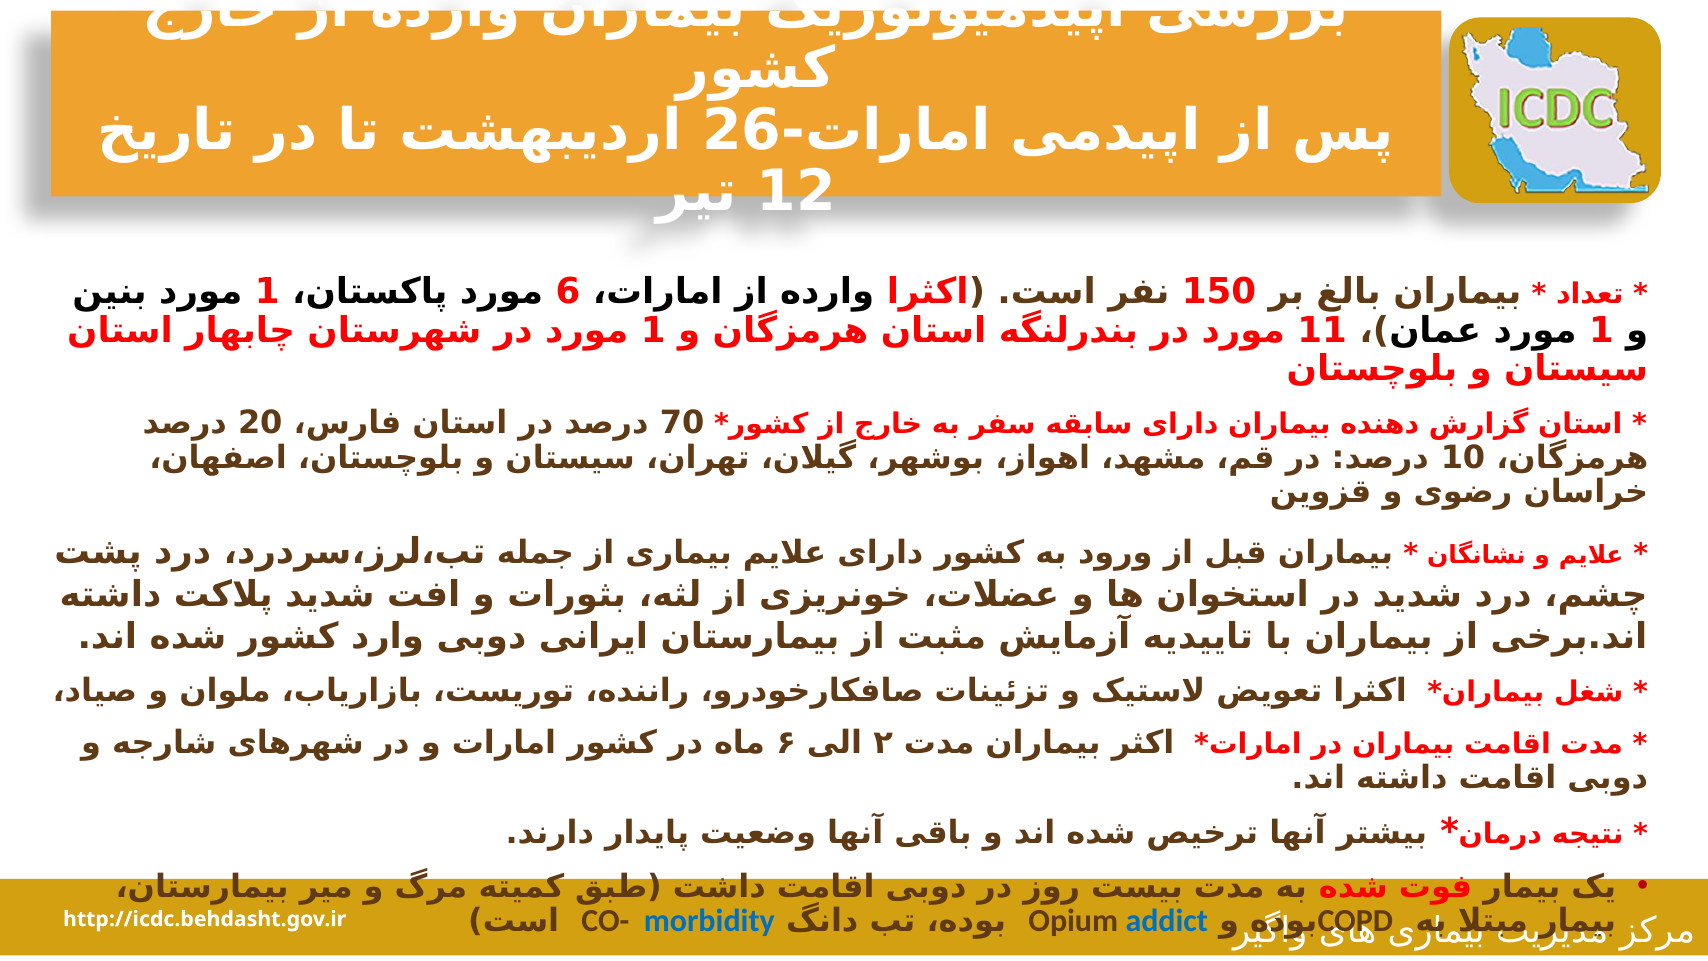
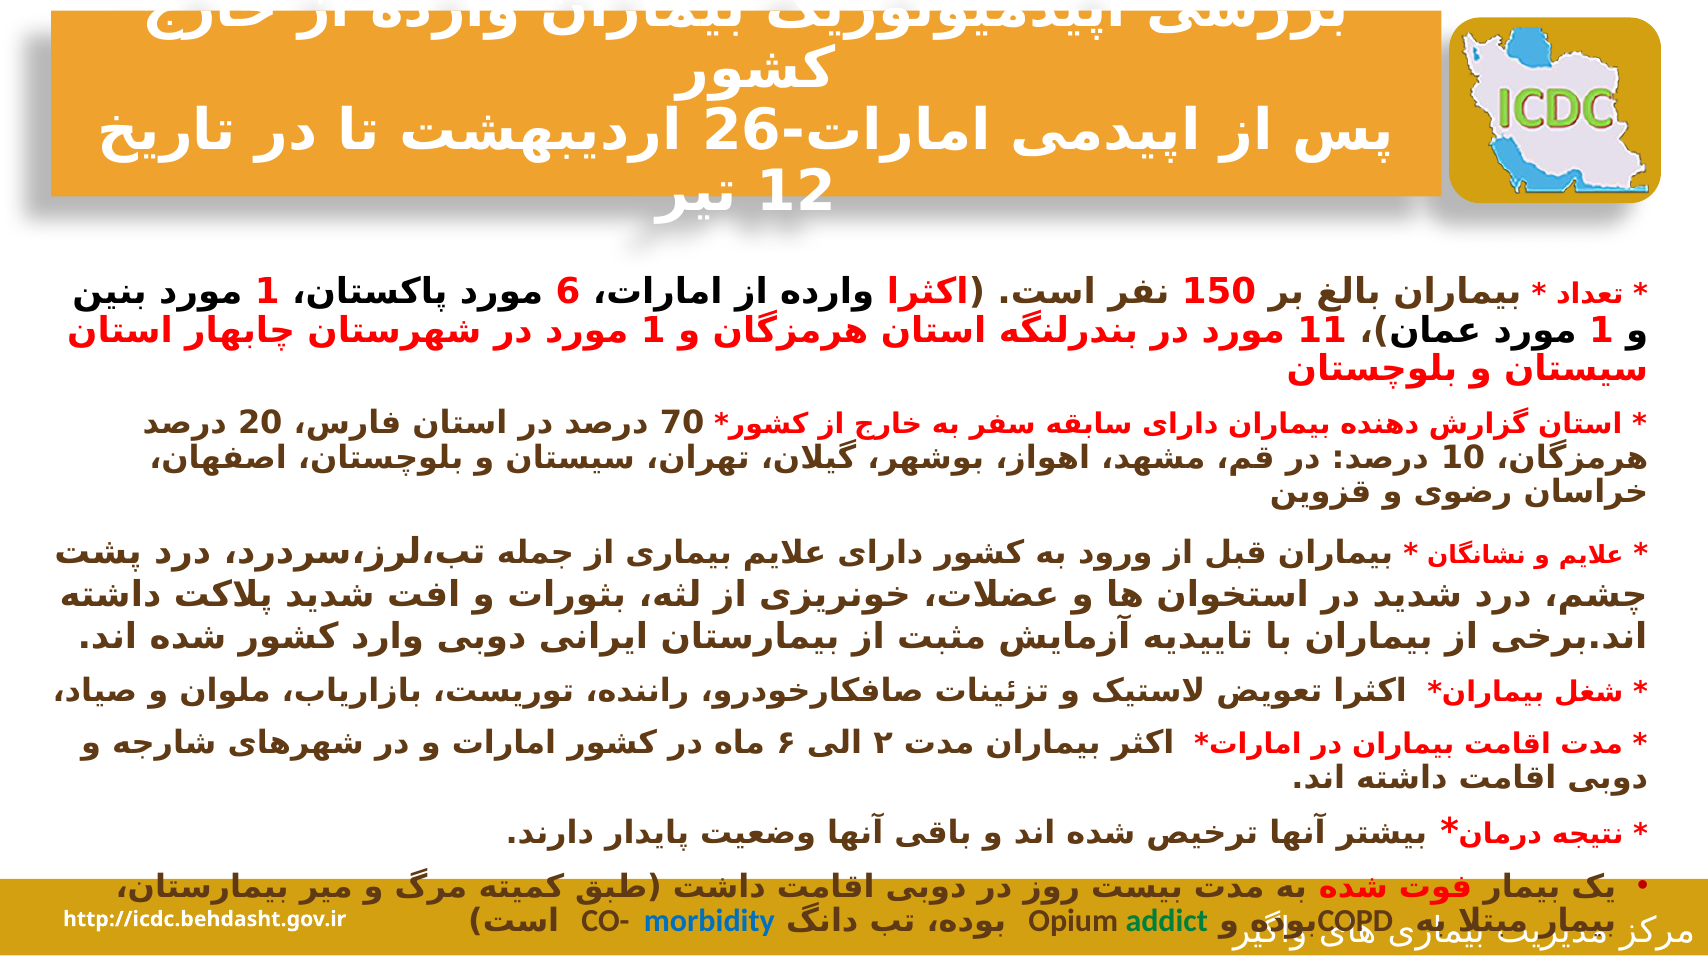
addict colour: blue -> green
